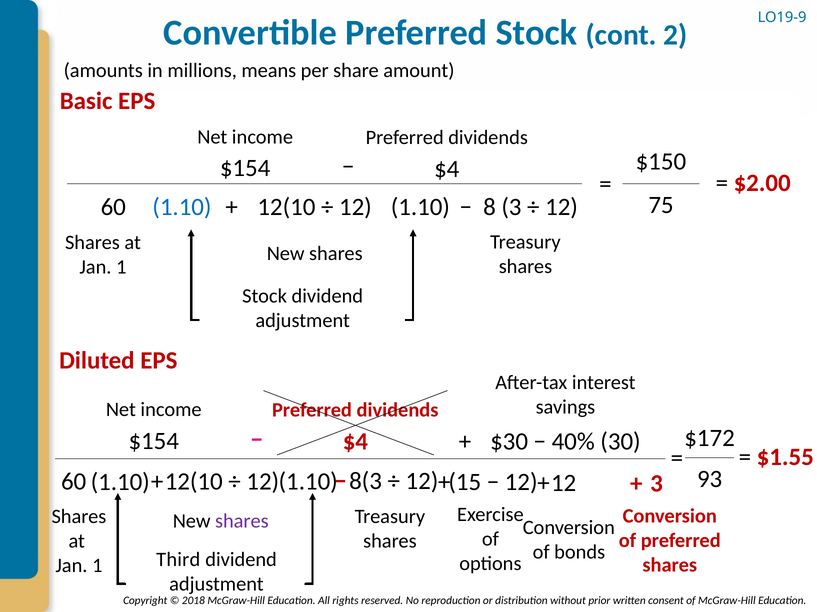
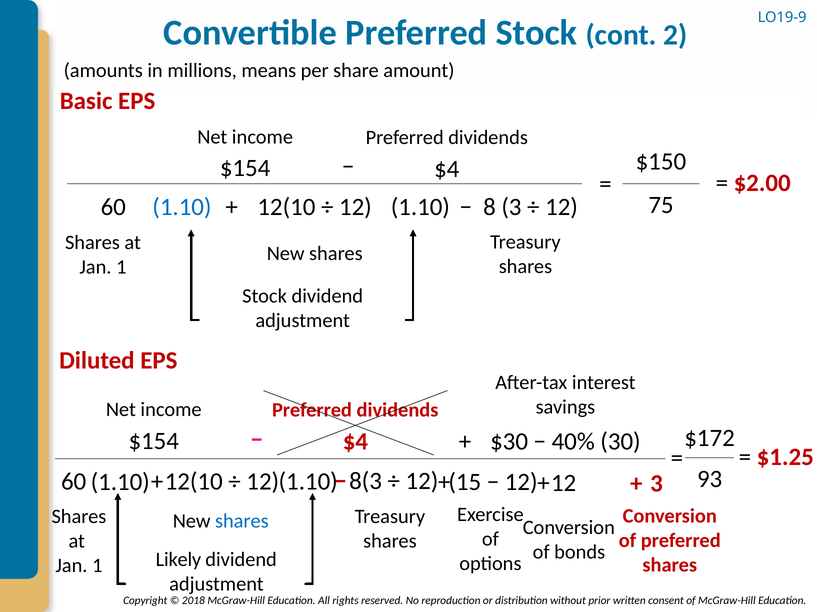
$1.55: $1.55 -> $1.25
shares at (242, 522) colour: purple -> blue
Third: Third -> Likely
